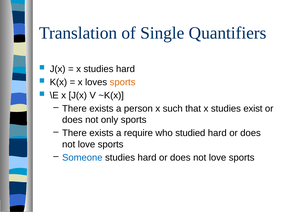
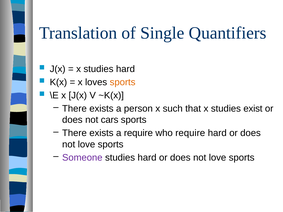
only: only -> cars
who studied: studied -> require
Someone colour: blue -> purple
